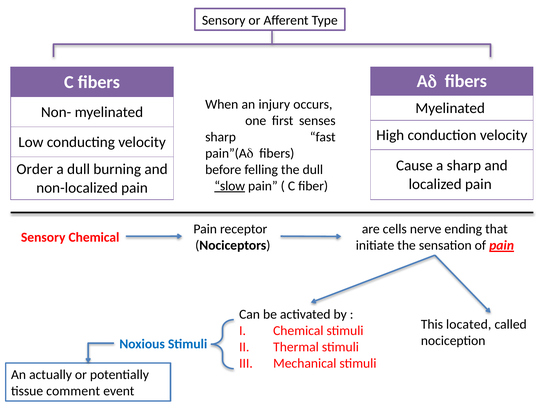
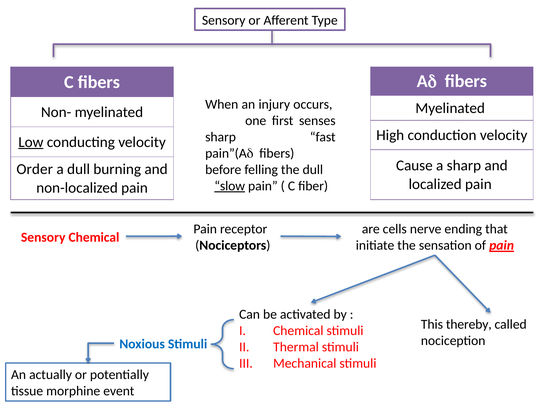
Low underline: none -> present
located: located -> thereby
comment: comment -> morphine
